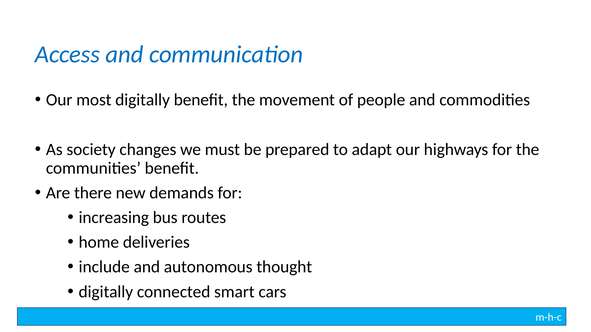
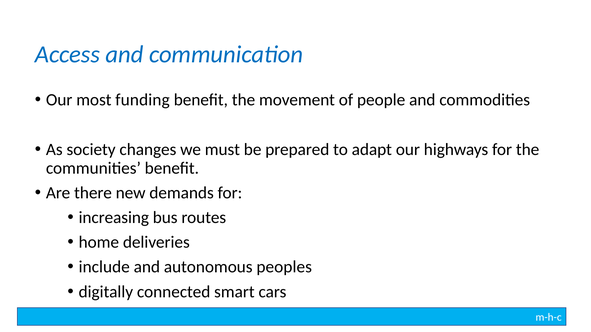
most digitally: digitally -> funding
thought: thought -> peoples
